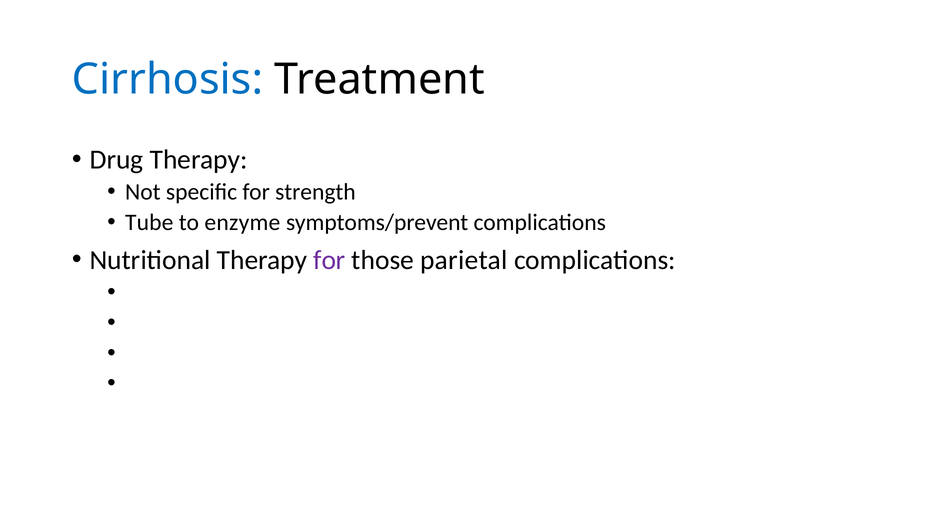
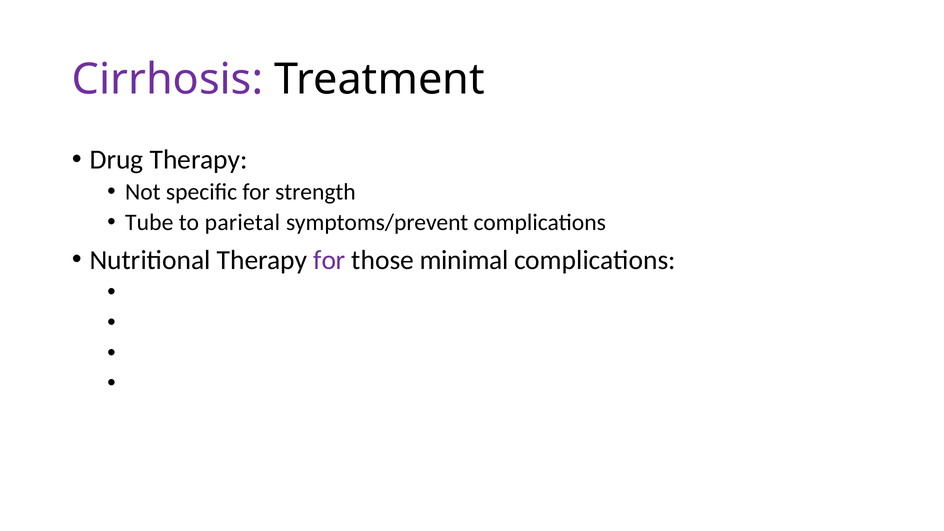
Cirrhosis colour: blue -> purple
enzyme: enzyme -> parietal
parietal: parietal -> minimal
